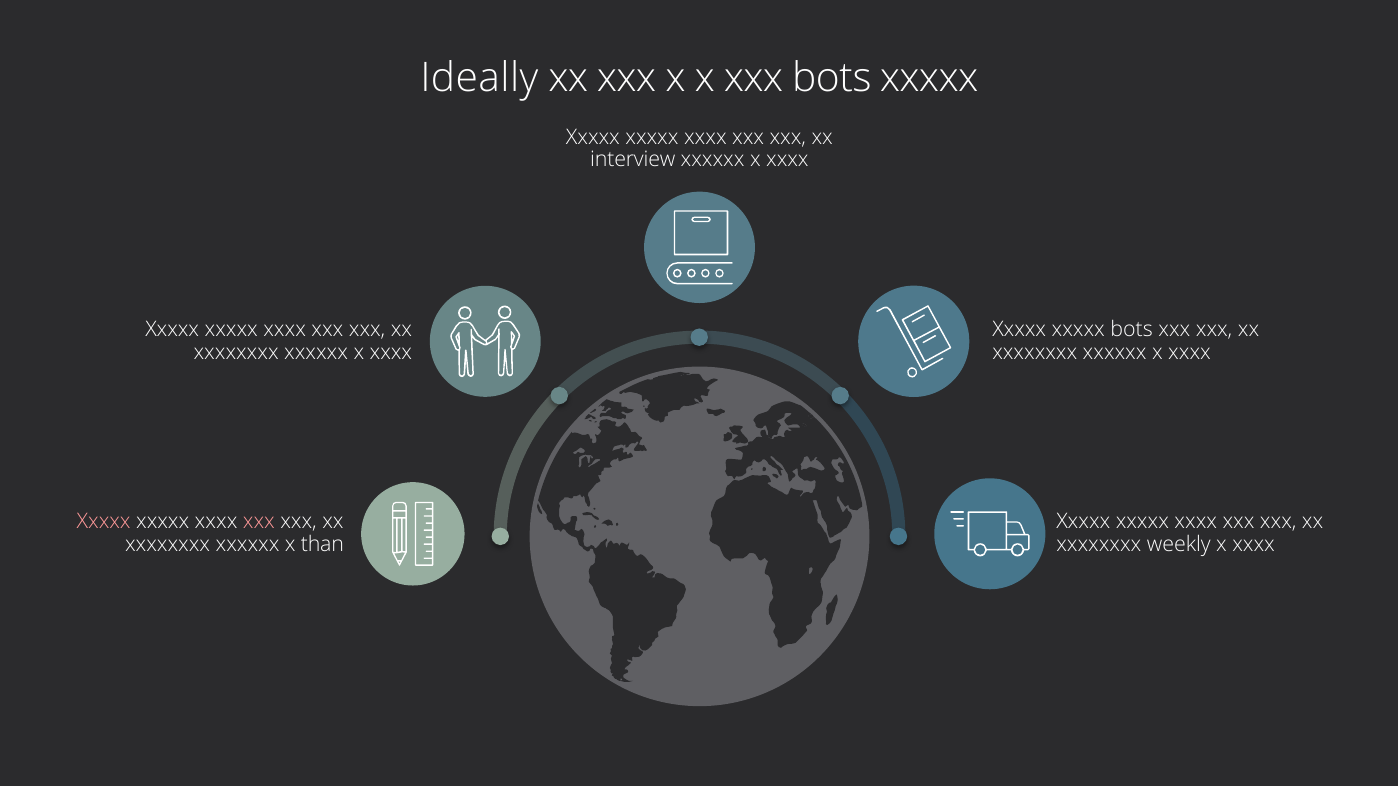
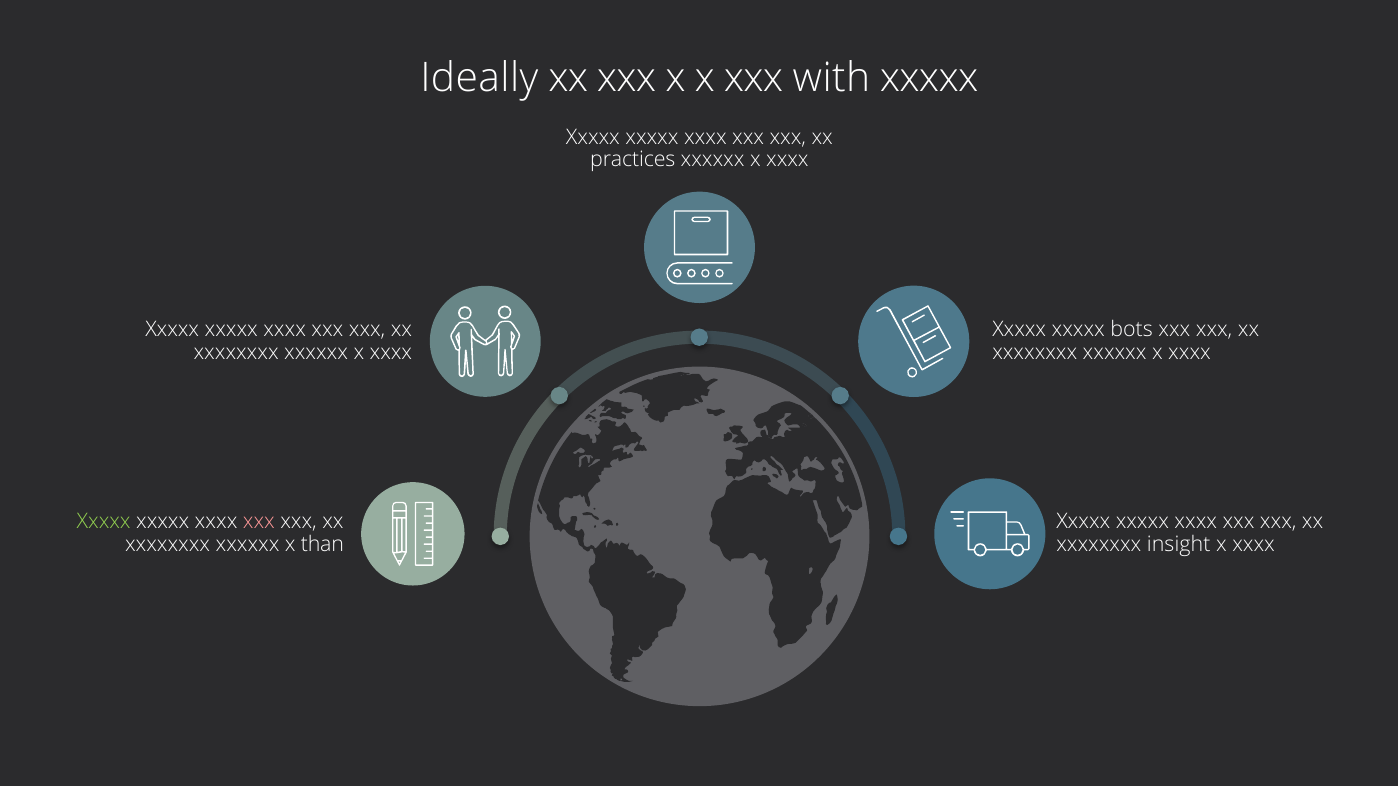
xxx bots: bots -> with
interview: interview -> practices
Xxxxx at (104, 522) colour: pink -> light green
weekly: weekly -> insight
